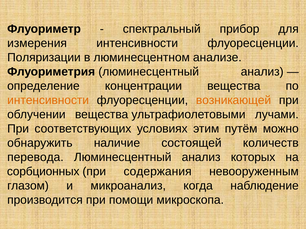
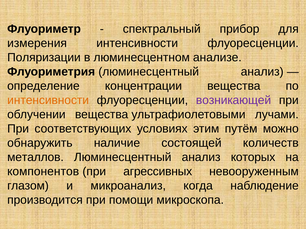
возникающей colour: orange -> purple
перевода: перевода -> металлов
сорбционных: сорбционных -> компонентов
содержания: содержания -> агрессивных
